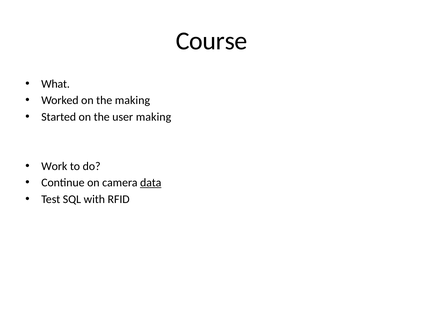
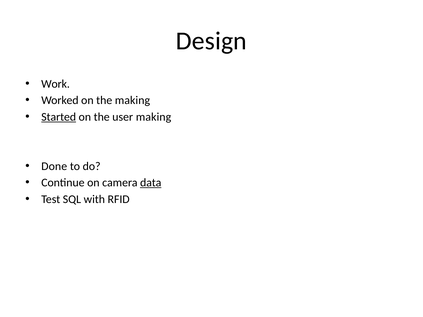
Course: Course -> Design
What: What -> Work
Started underline: none -> present
Work: Work -> Done
